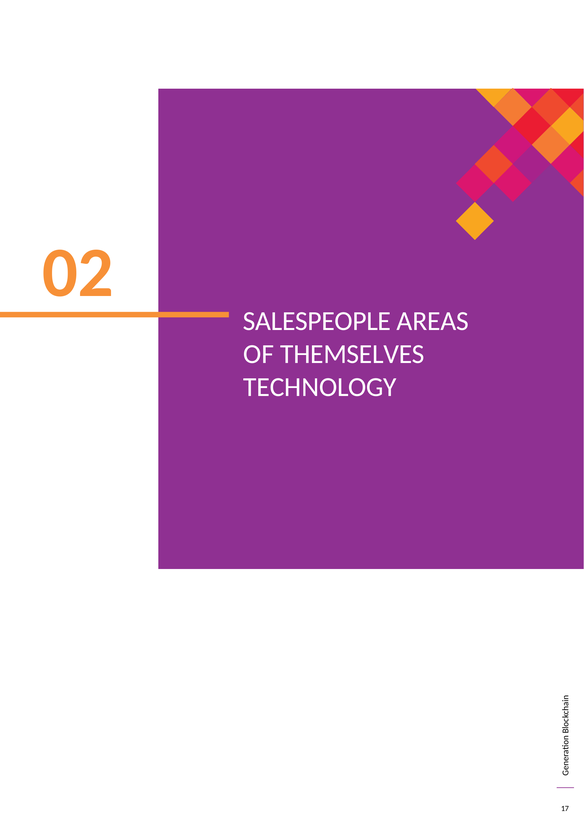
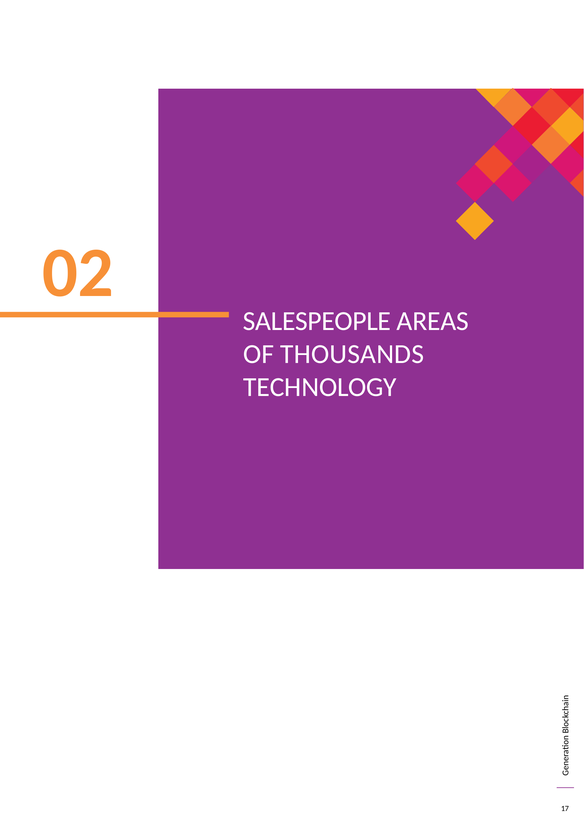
THEMSELVES: THEMSELVES -> THOUSANDS
